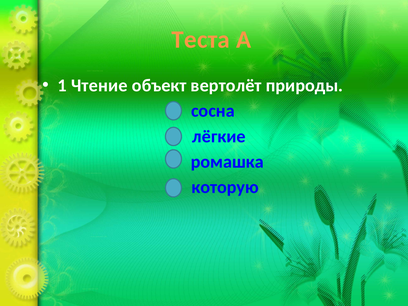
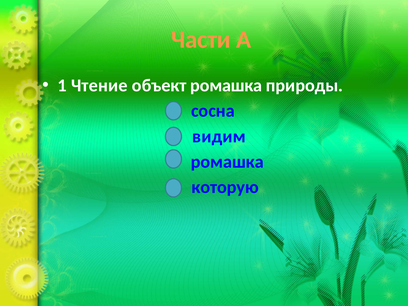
Теста: Теста -> Части
объект вертолёт: вертолёт -> ромашка
лёгкие: лёгкие -> видим
